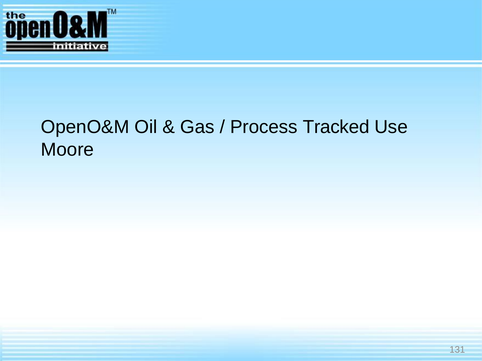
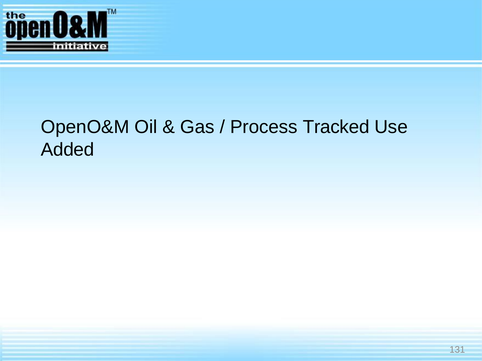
Moore: Moore -> Added
